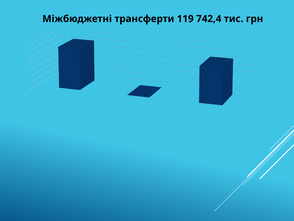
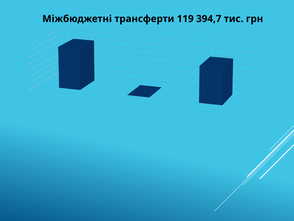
742,4: 742,4 -> 394,7
